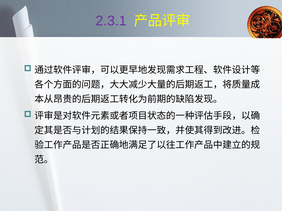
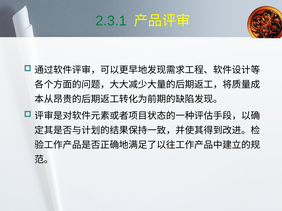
2.3.1 colour: purple -> green
